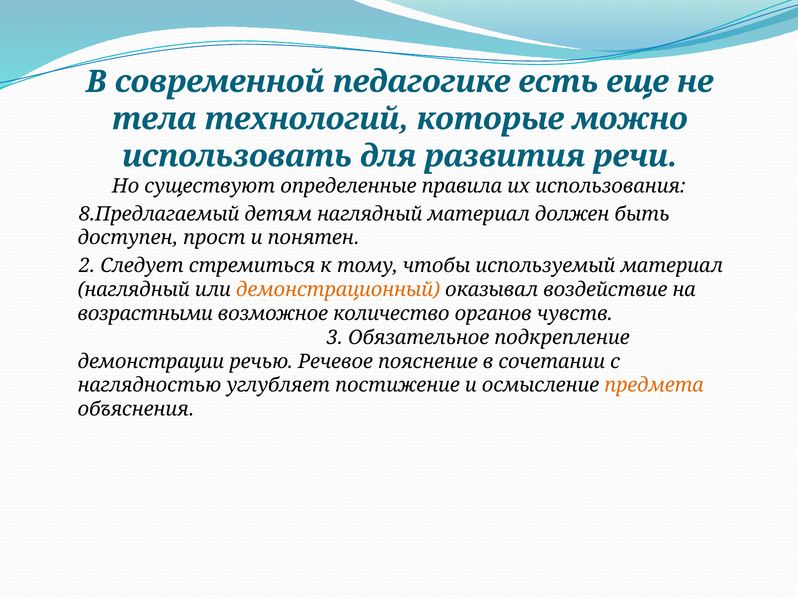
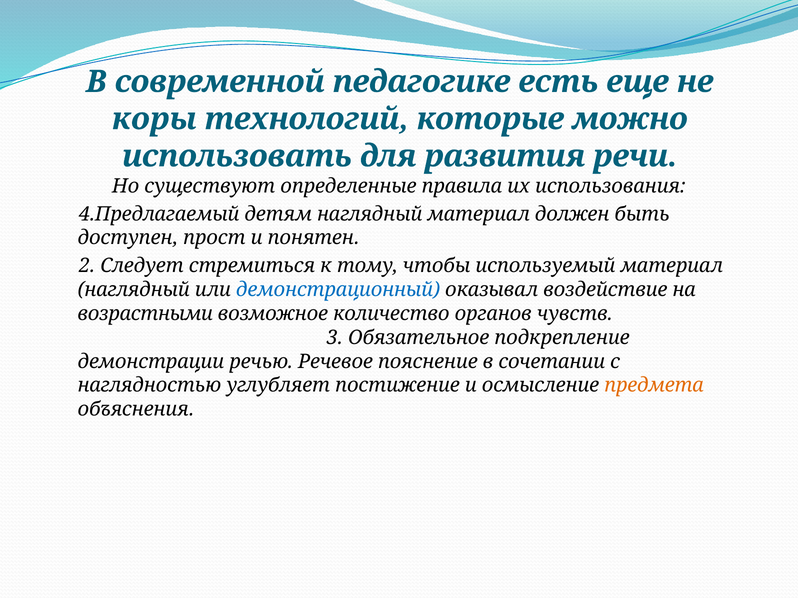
тела: тела -> коры
8.Предлагаемый: 8.Предлагаемый -> 4.Предлагаемый
демонстрационный colour: orange -> blue
